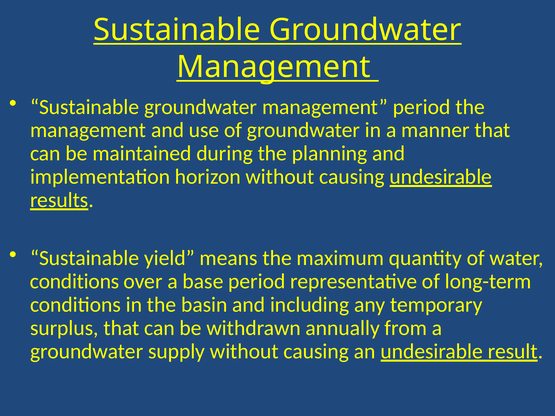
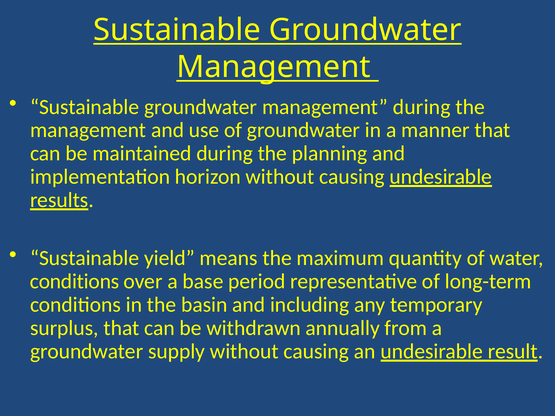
management period: period -> during
